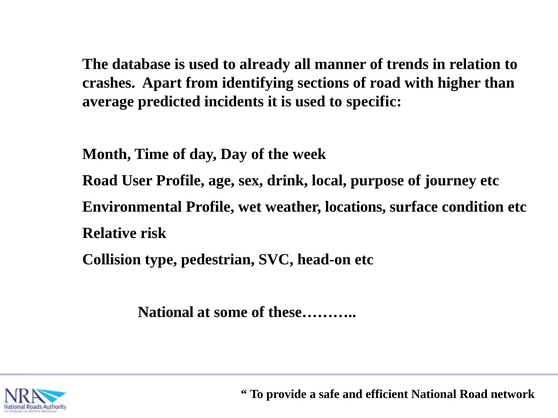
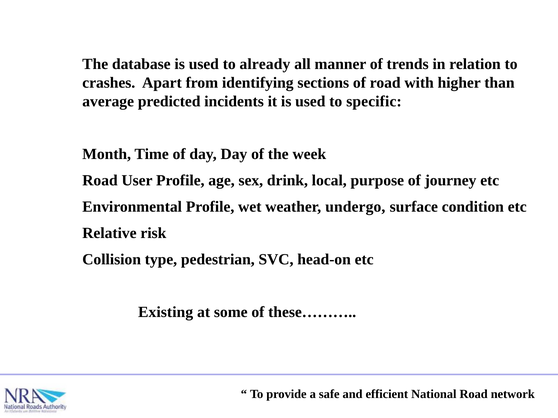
locations: locations -> undergo
National at (166, 312): National -> Existing
